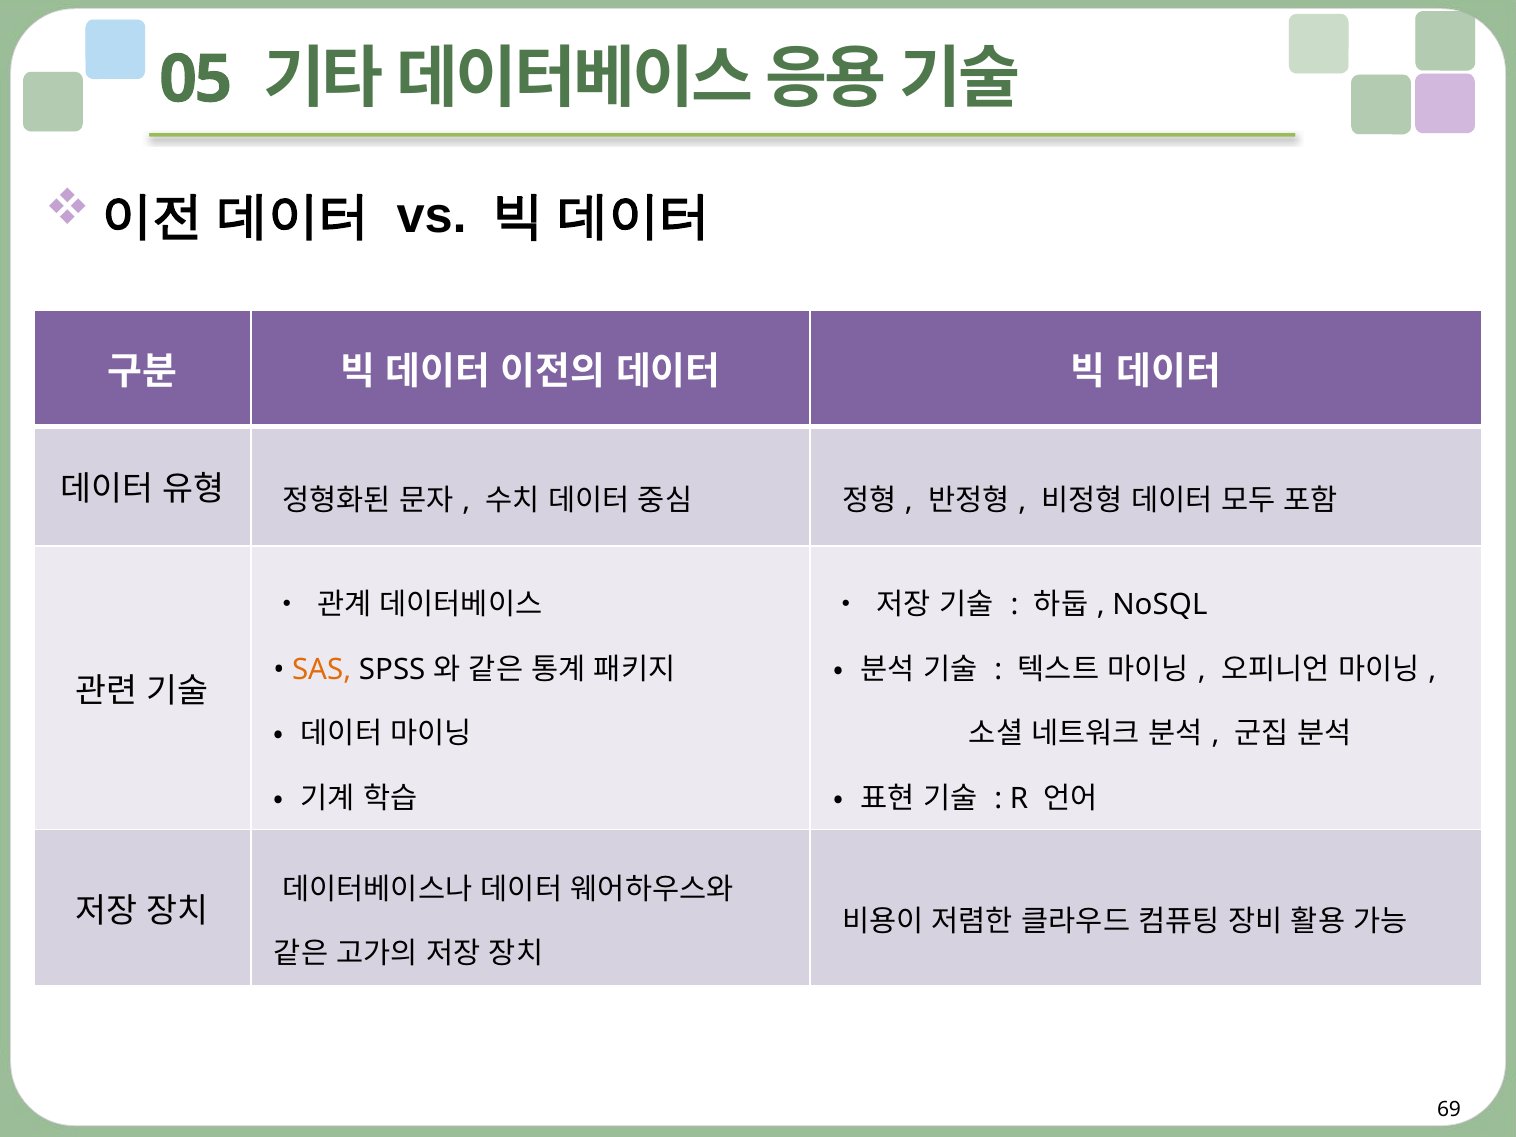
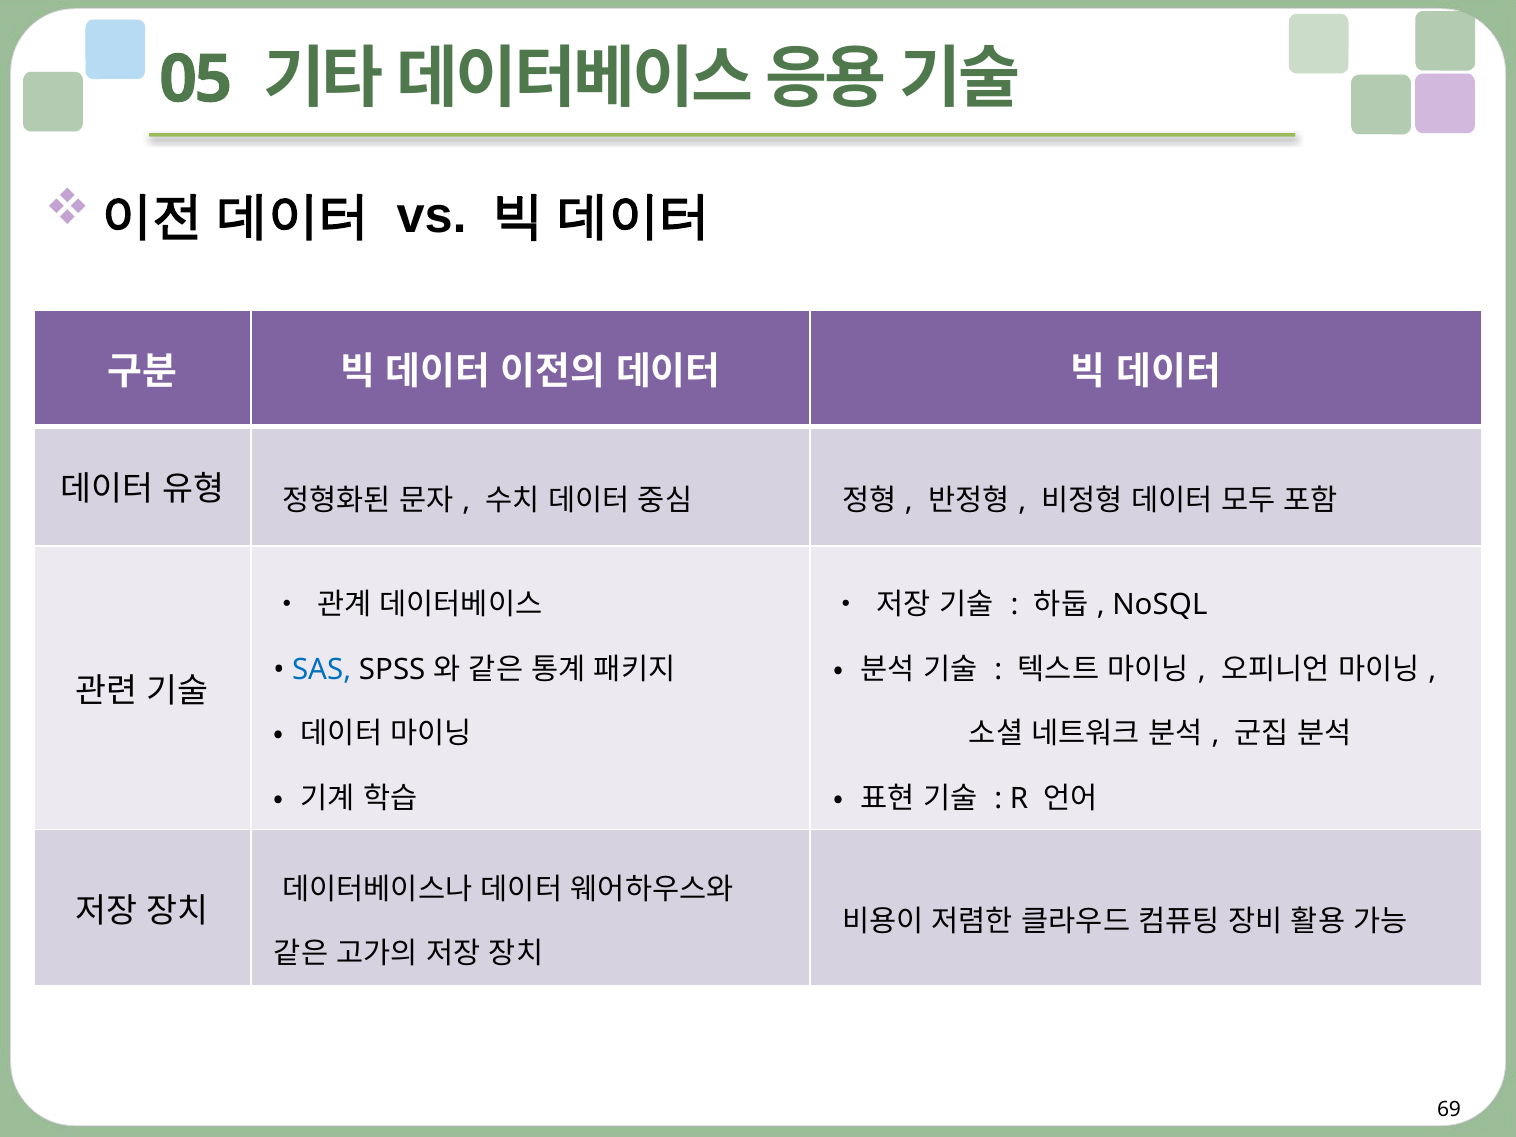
SAS colour: orange -> blue
